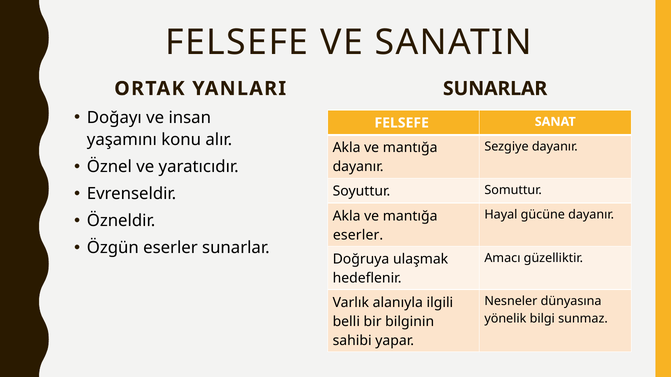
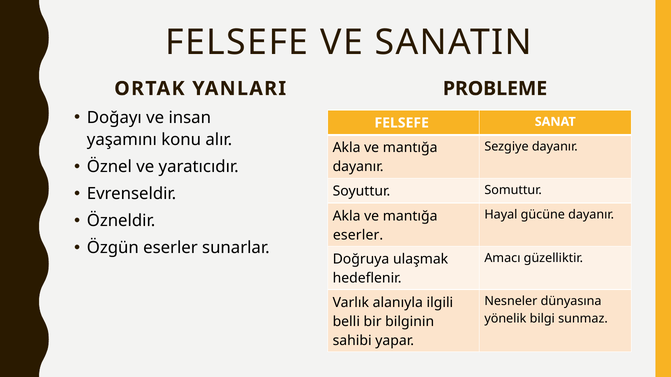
SUNARLAR at (495, 89): SUNARLAR -> PROBLEME
